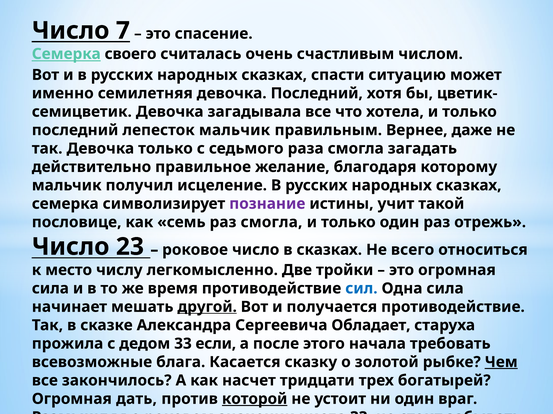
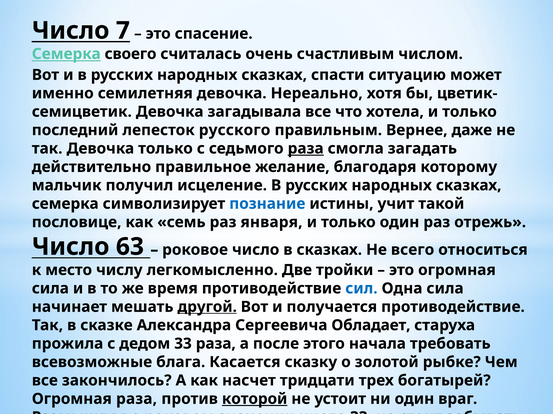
девочка Последний: Последний -> Нереально
лепесток мальчик: мальчик -> русского
раза at (306, 149) underline: none -> present
познание colour: purple -> blue
раз смогла: смогла -> января
23: 23 -> 63
33 если: если -> раза
Чем underline: present -> none
Огромная дать: дать -> раза
